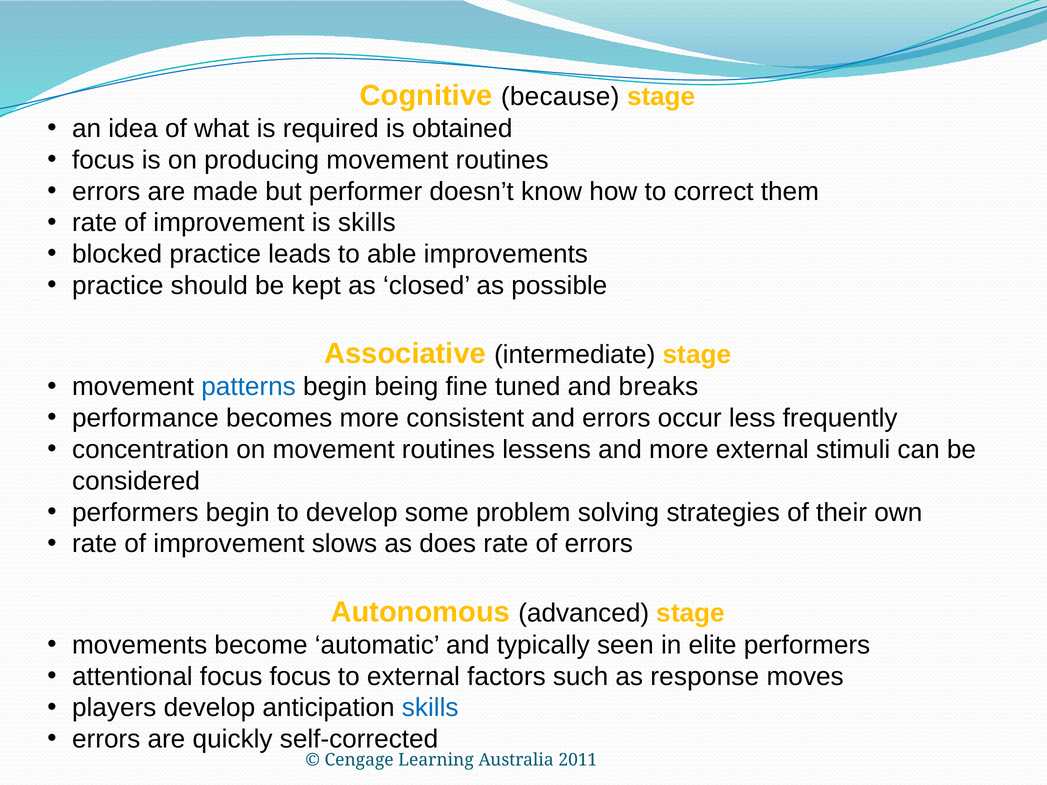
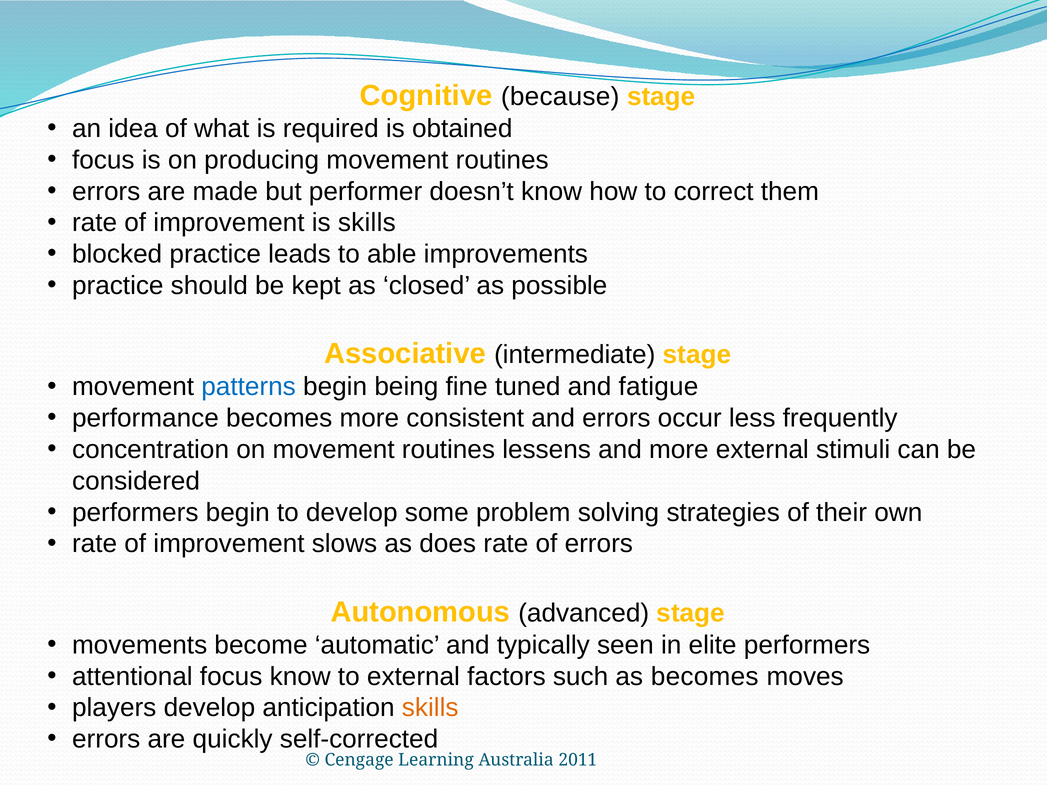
breaks: breaks -> fatigue
focus focus: focus -> know
as response: response -> becomes
skills at (430, 708) colour: blue -> orange
